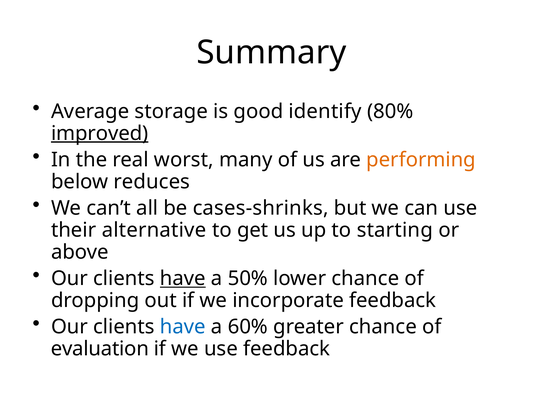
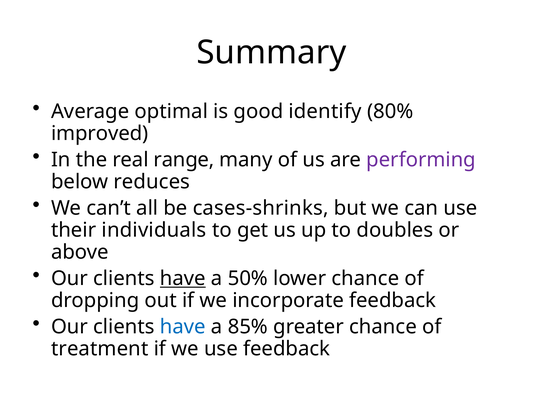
storage: storage -> optimal
improved underline: present -> none
worst: worst -> range
performing colour: orange -> purple
alternative: alternative -> individuals
starting: starting -> doubles
60%: 60% -> 85%
evaluation: evaluation -> treatment
